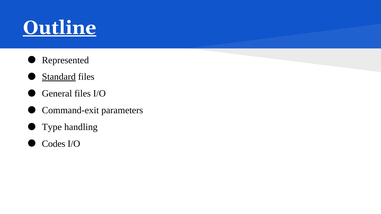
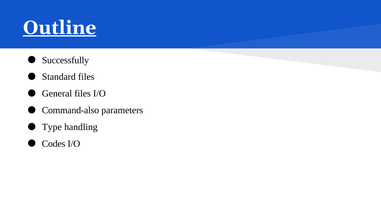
Represented: Represented -> Successfully
Standard underline: present -> none
Command-exit: Command-exit -> Command-also
